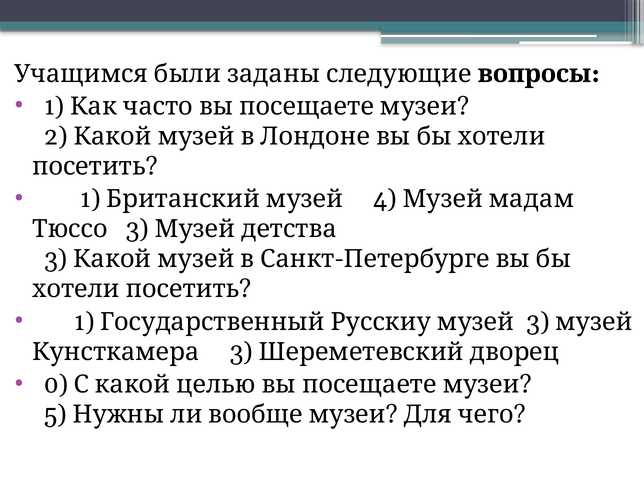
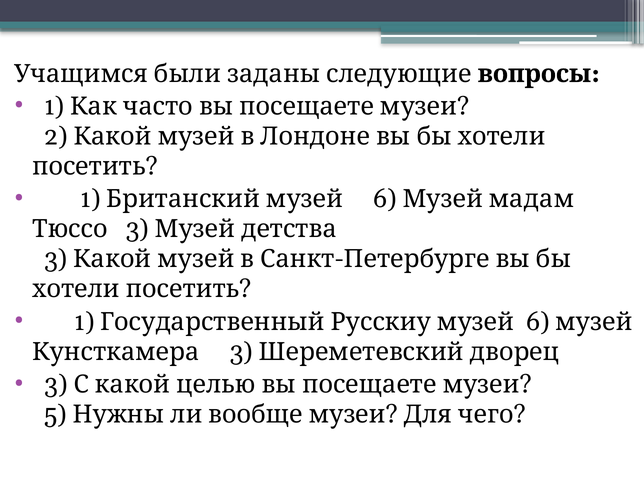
4 at (385, 199): 4 -> 6
3 at (538, 322): 3 -> 6
0 at (56, 384): 0 -> 3
